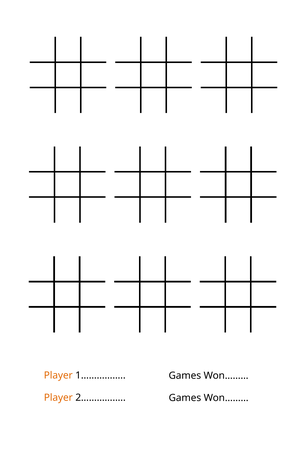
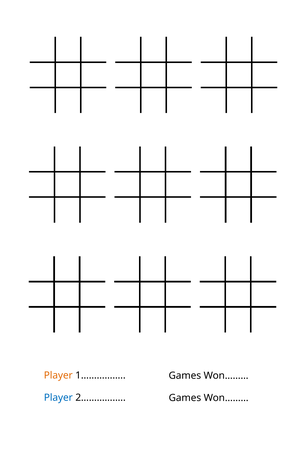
Player at (58, 398) colour: orange -> blue
